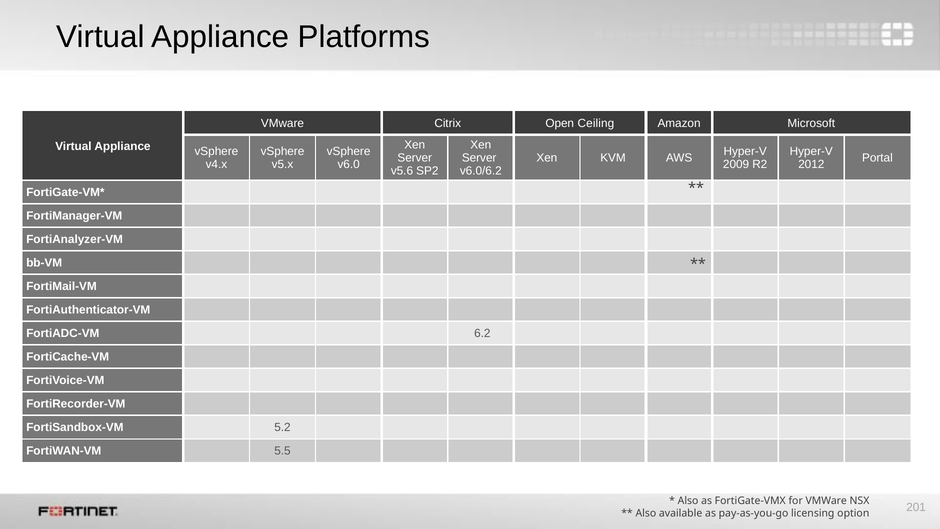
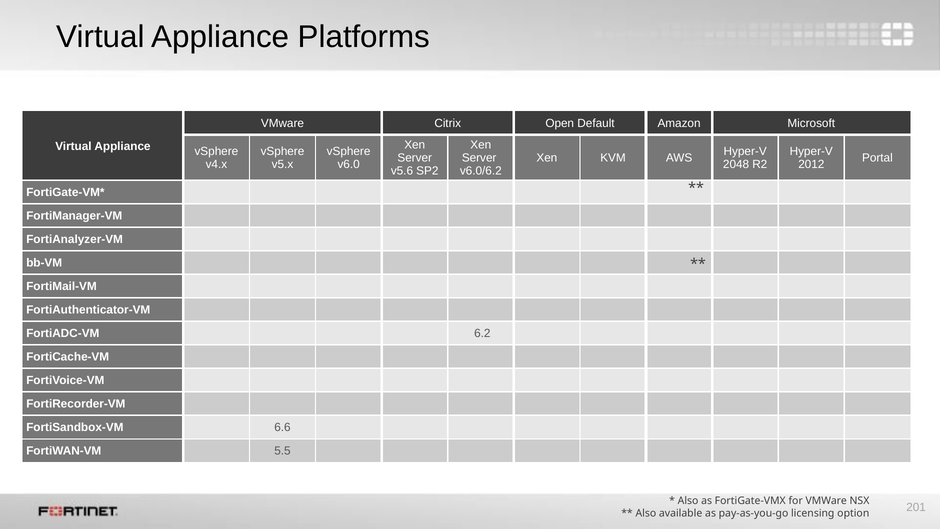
Ceiling: Ceiling -> Default
2009: 2009 -> 2048
5.2: 5.2 -> 6.6
